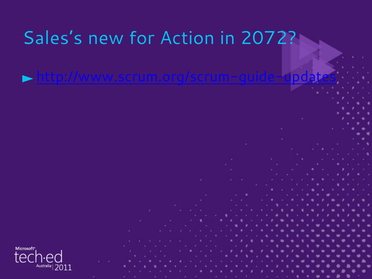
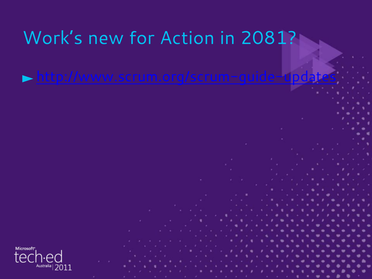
Sales’s: Sales’s -> Work’s
2072: 2072 -> 2081
